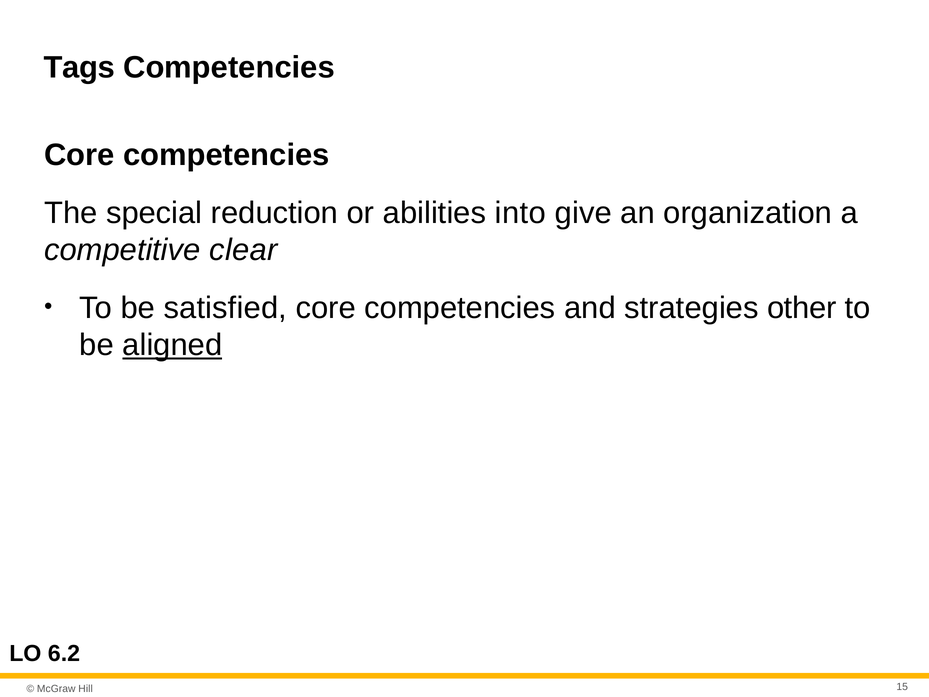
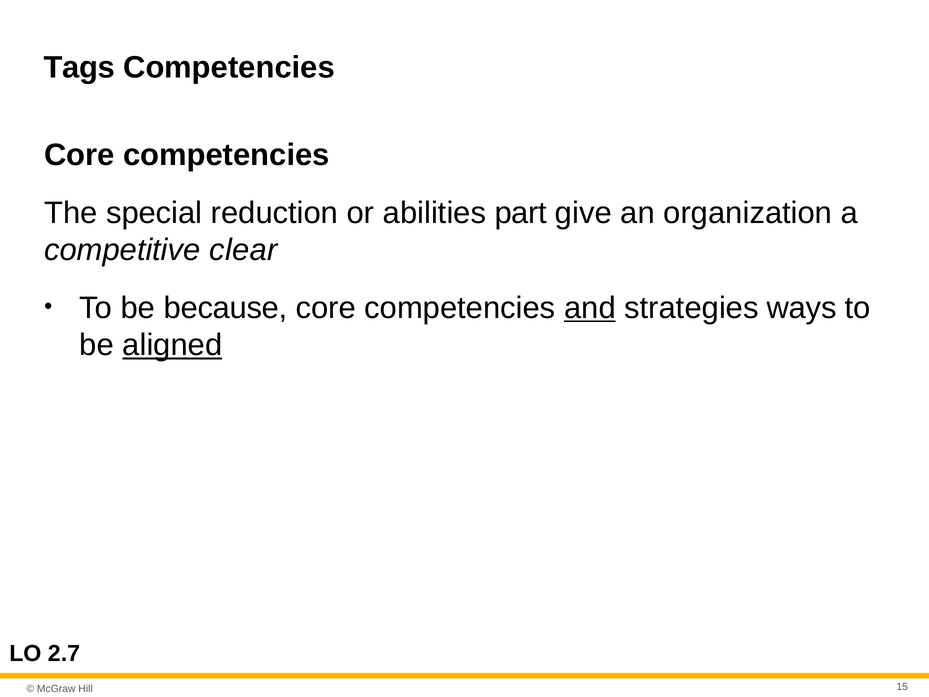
into: into -> part
satisfied: satisfied -> because
and underline: none -> present
other: other -> ways
6.2: 6.2 -> 2.7
